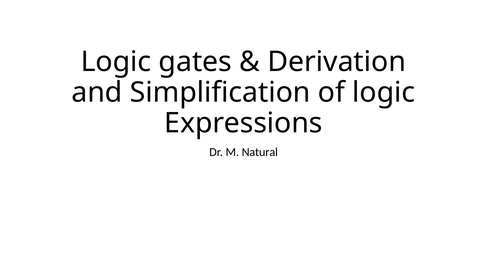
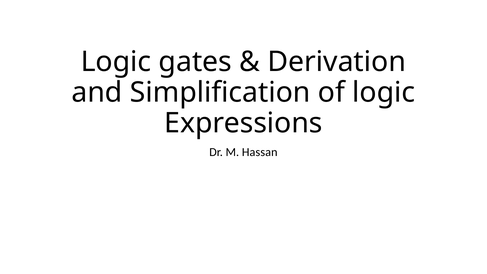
Natural: Natural -> Hassan
